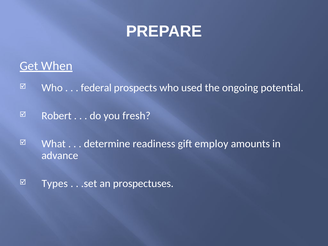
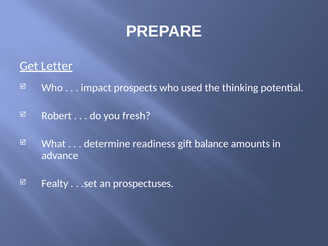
When: When -> Letter
federal: federal -> impact
ongoing: ongoing -> thinking
employ: employ -> balance
Types: Types -> Fealty
